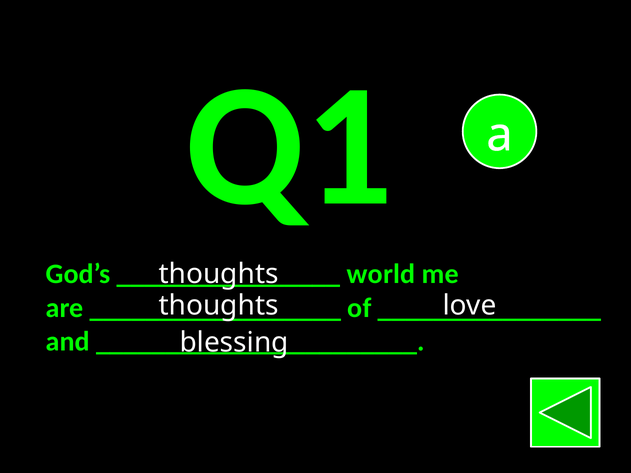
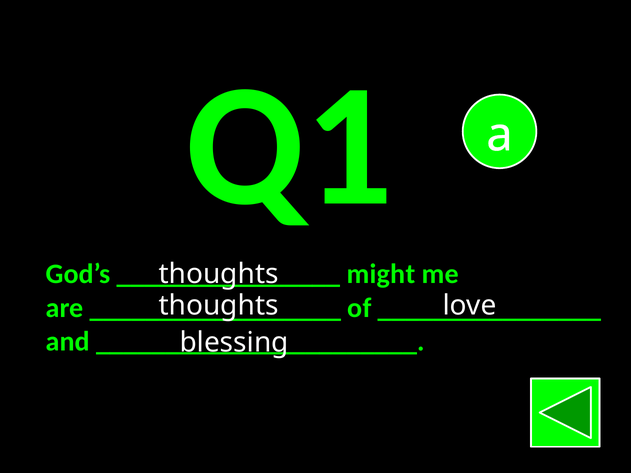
world: world -> might
